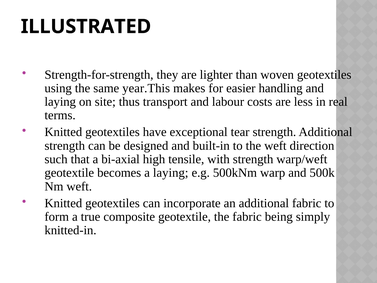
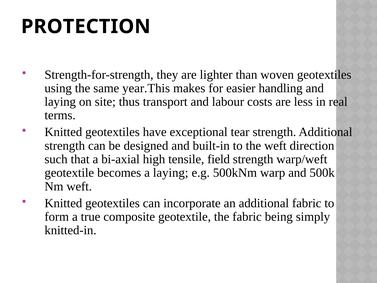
ILLUSTRATED: ILLUSTRATED -> PROTECTION
with: with -> field
